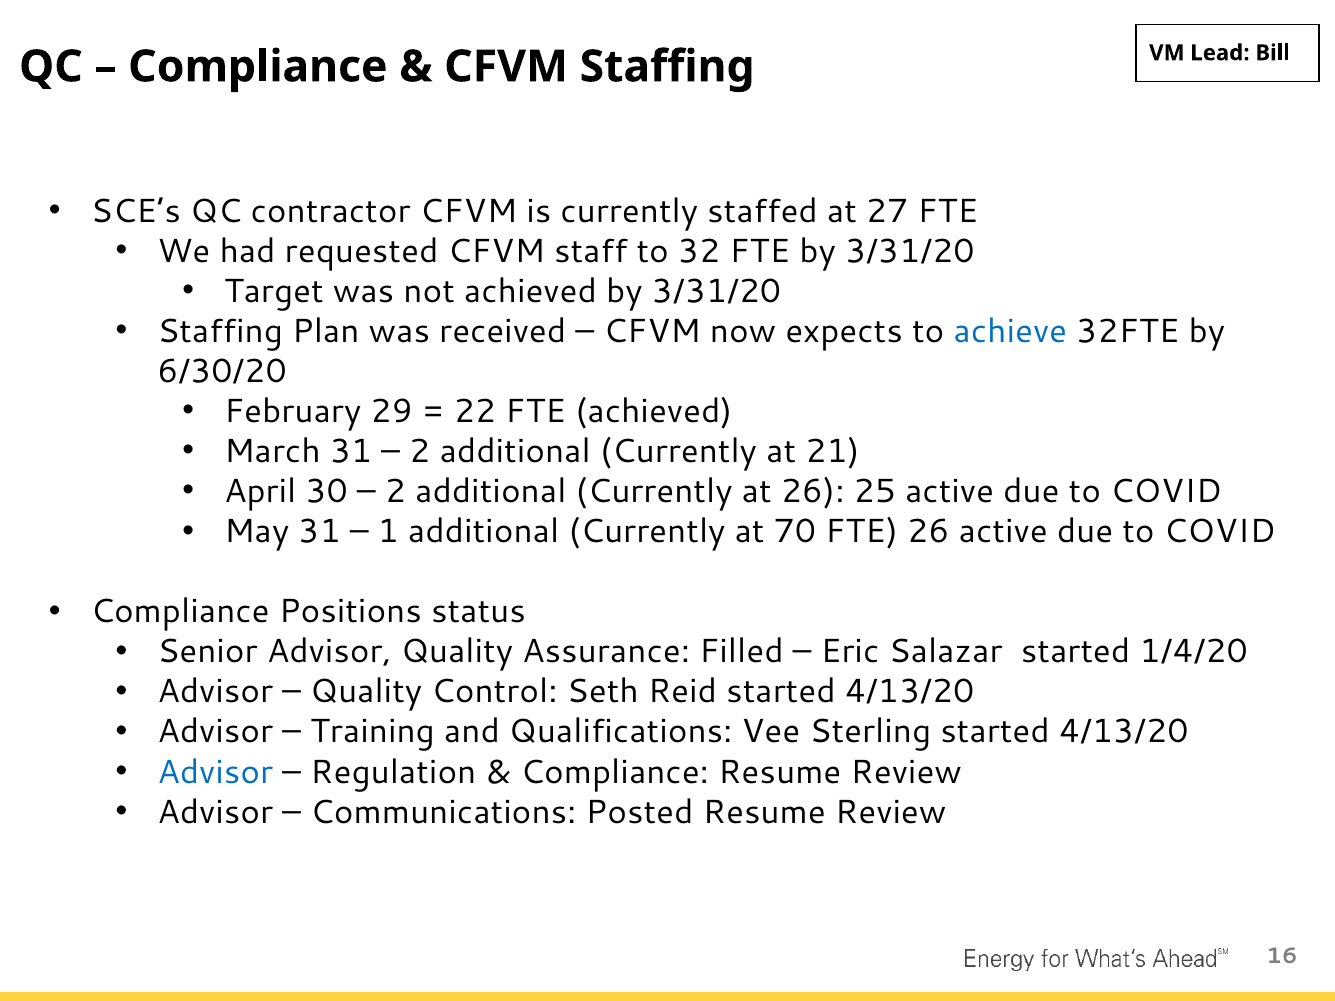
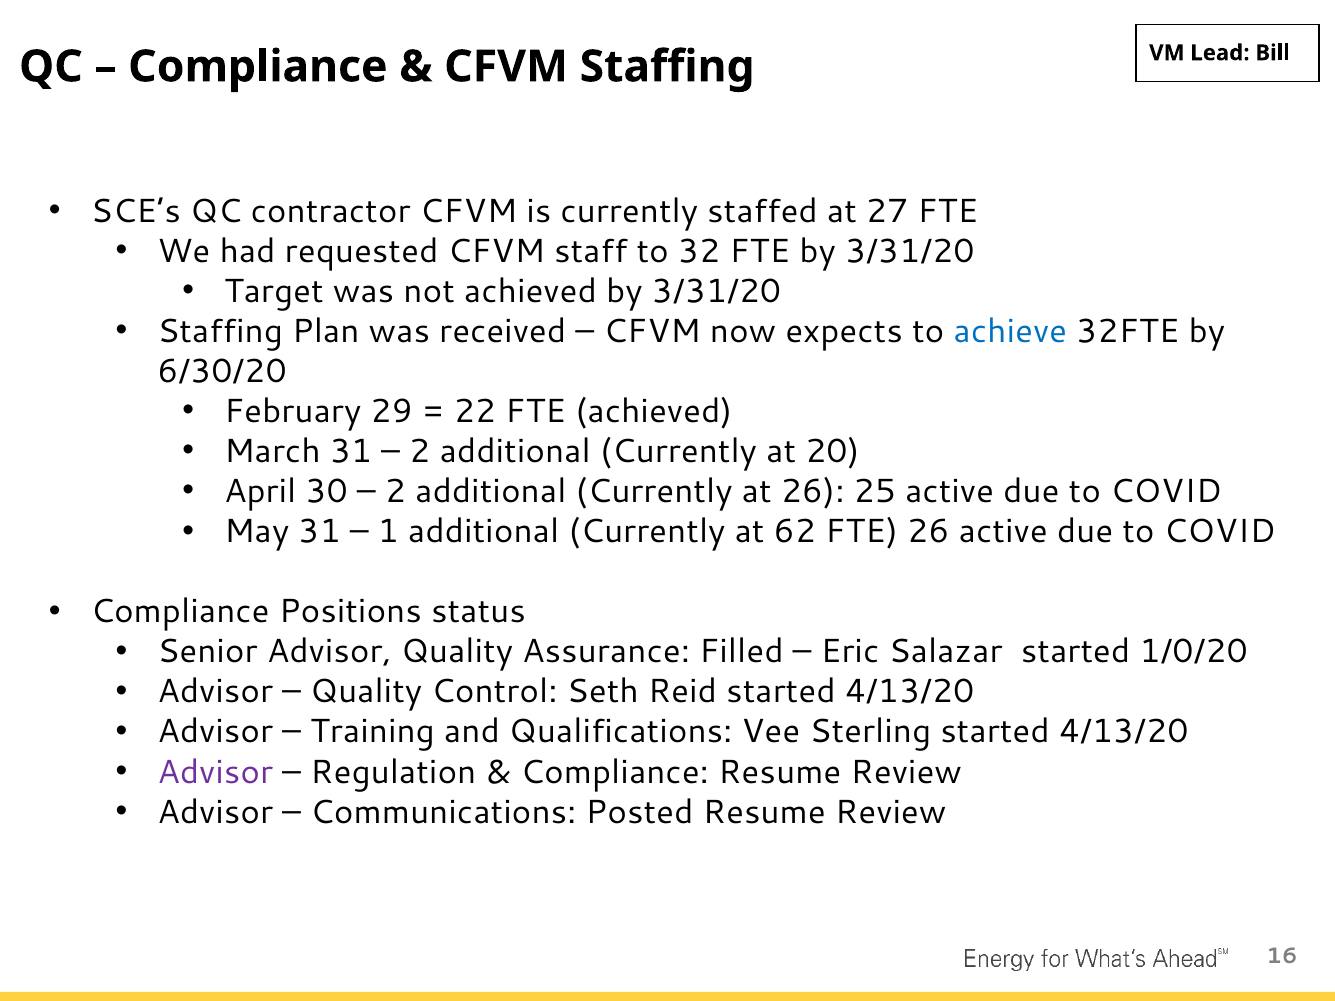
21: 21 -> 20
70: 70 -> 62
1/4/20: 1/4/20 -> 1/0/20
Advisor at (215, 772) colour: blue -> purple
